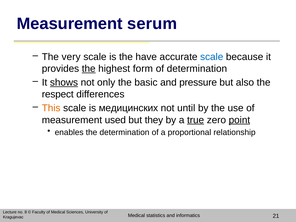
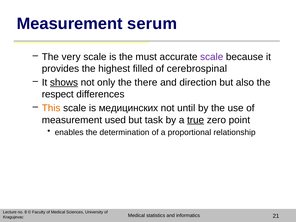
have: have -> must
scale at (212, 57) colour: blue -> purple
the at (89, 69) underline: present -> none
form: form -> filled
of determination: determination -> cerebrospinal
basic: basic -> there
pressure: pressure -> direction
they: they -> task
point underline: present -> none
